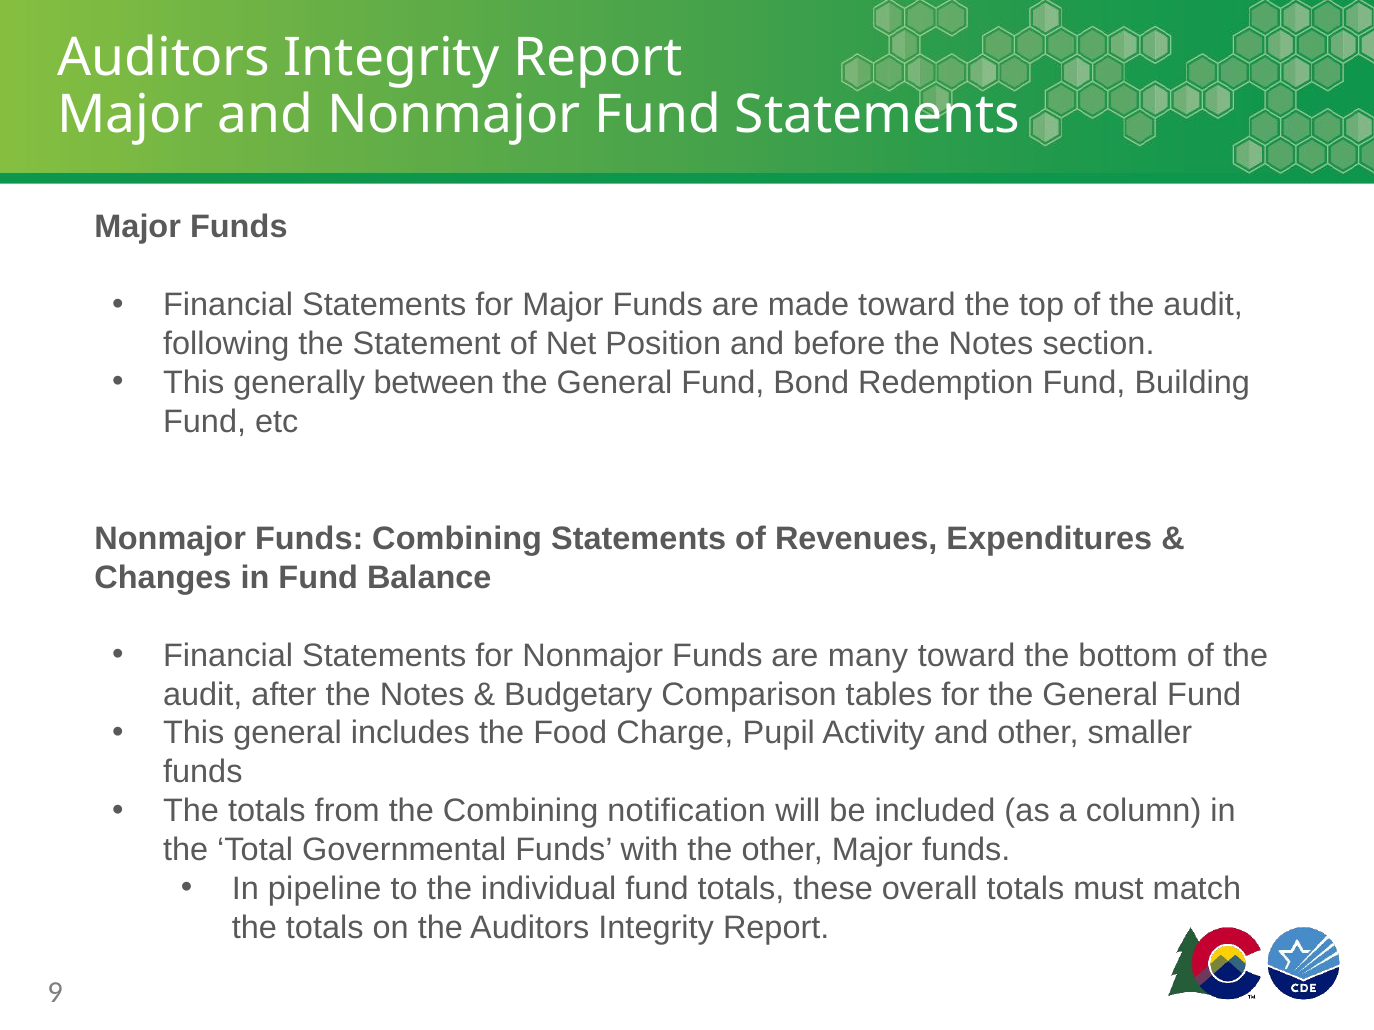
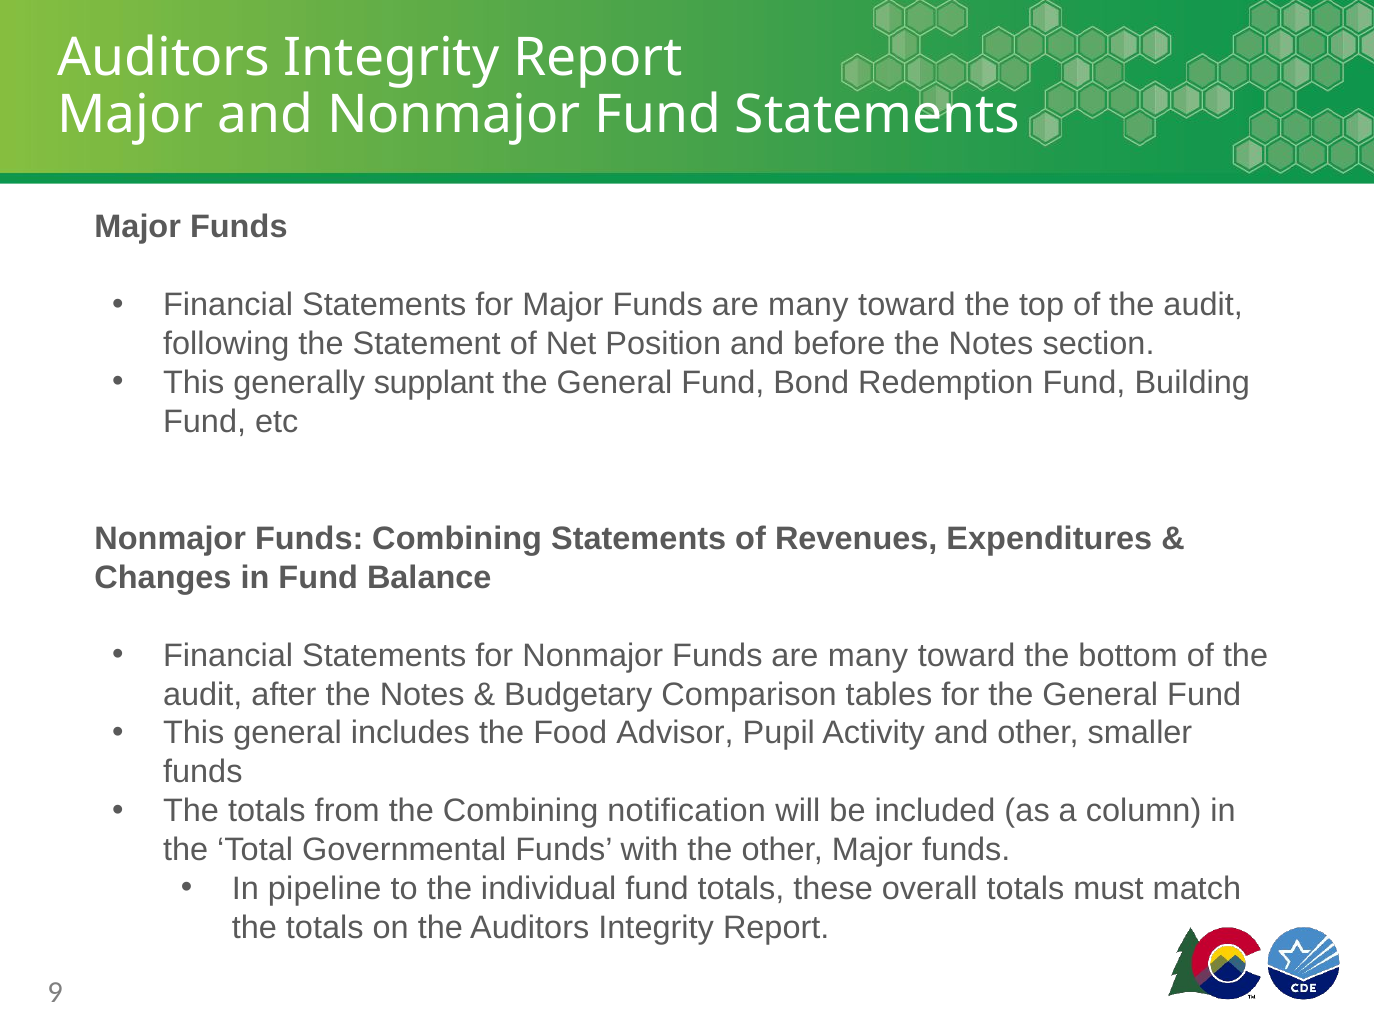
Major Funds are made: made -> many
between: between -> supplant
Charge: Charge -> Advisor
